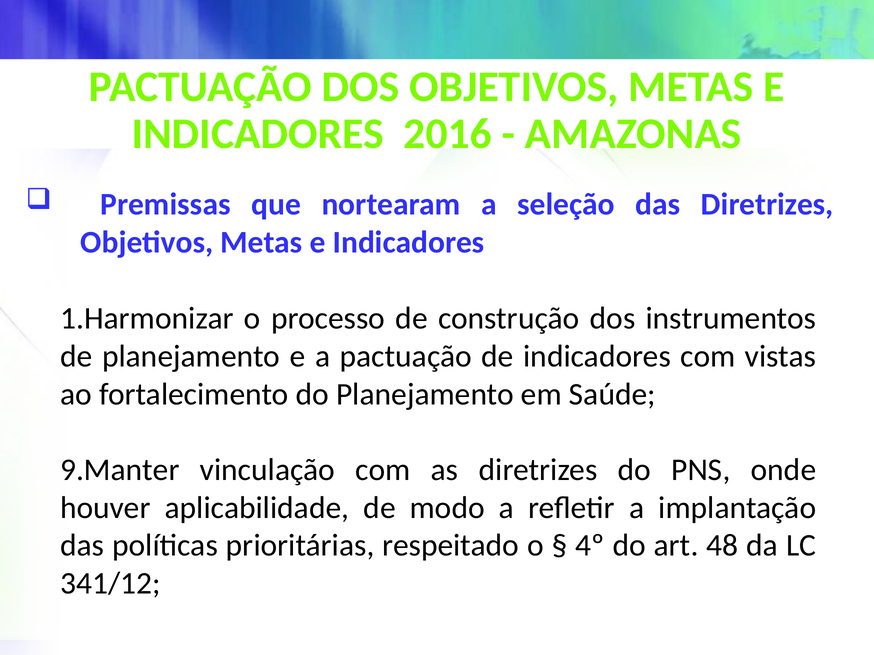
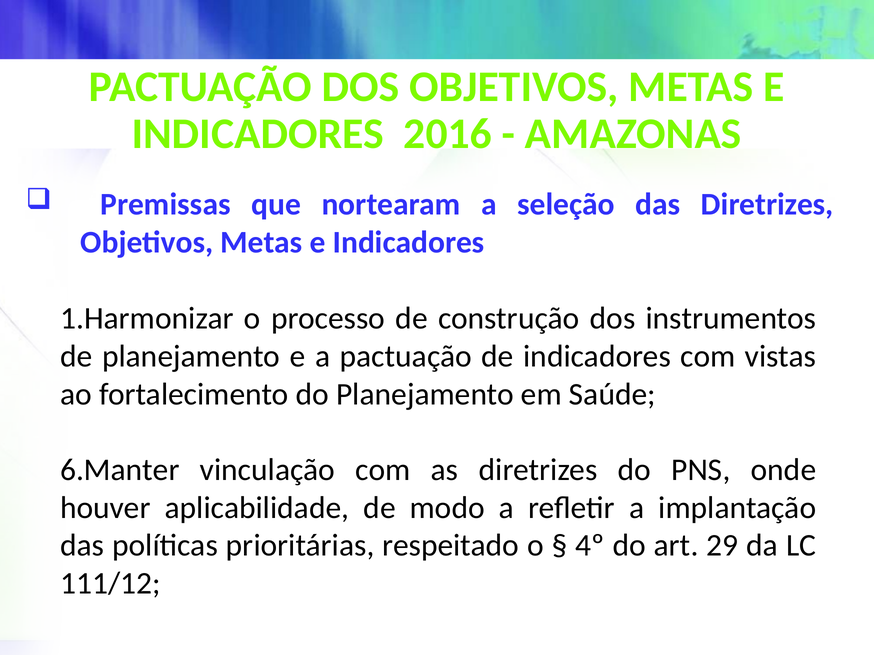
9.Manter: 9.Manter -> 6.Manter
48: 48 -> 29
341/12: 341/12 -> 111/12
